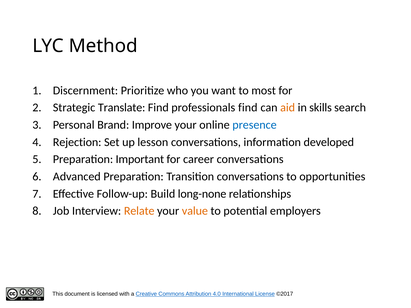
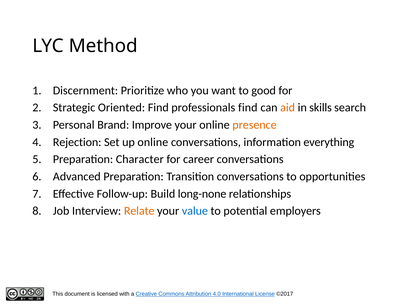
most: most -> good
Translate: Translate -> Oriented
presence colour: blue -> orange
up lesson: lesson -> online
developed: developed -> everything
Important: Important -> Character
value colour: orange -> blue
